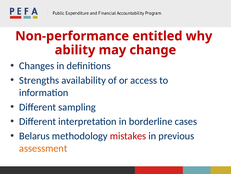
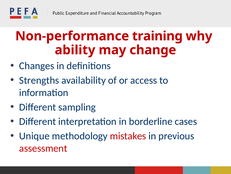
entitled: entitled -> training
Belarus: Belarus -> Unique
assessment colour: orange -> red
